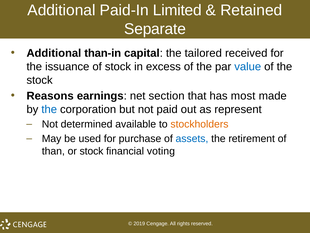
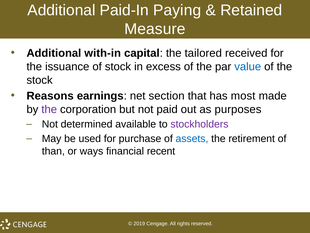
Limited: Limited -> Paying
Separate: Separate -> Measure
than-in: than-in -> with-in
the at (49, 109) colour: blue -> purple
represent: represent -> purposes
stockholders colour: orange -> purple
or stock: stock -> ways
voting: voting -> recent
